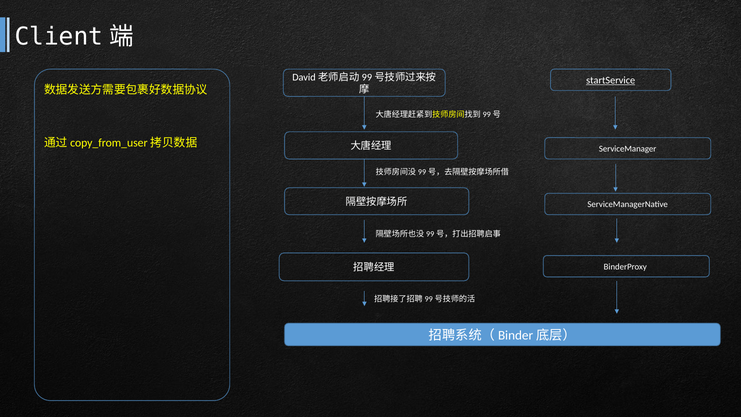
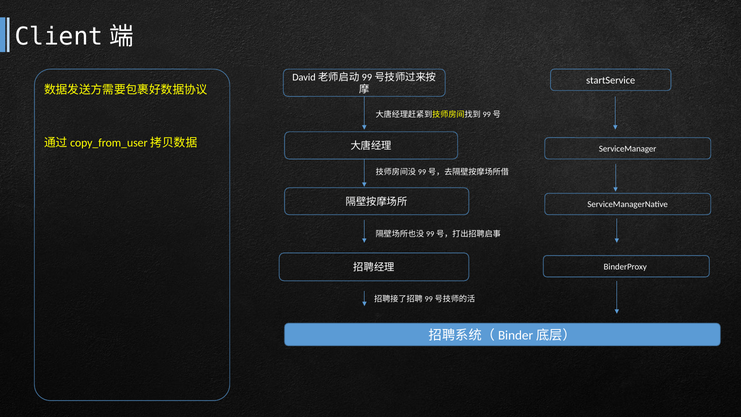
startService underline: present -> none
